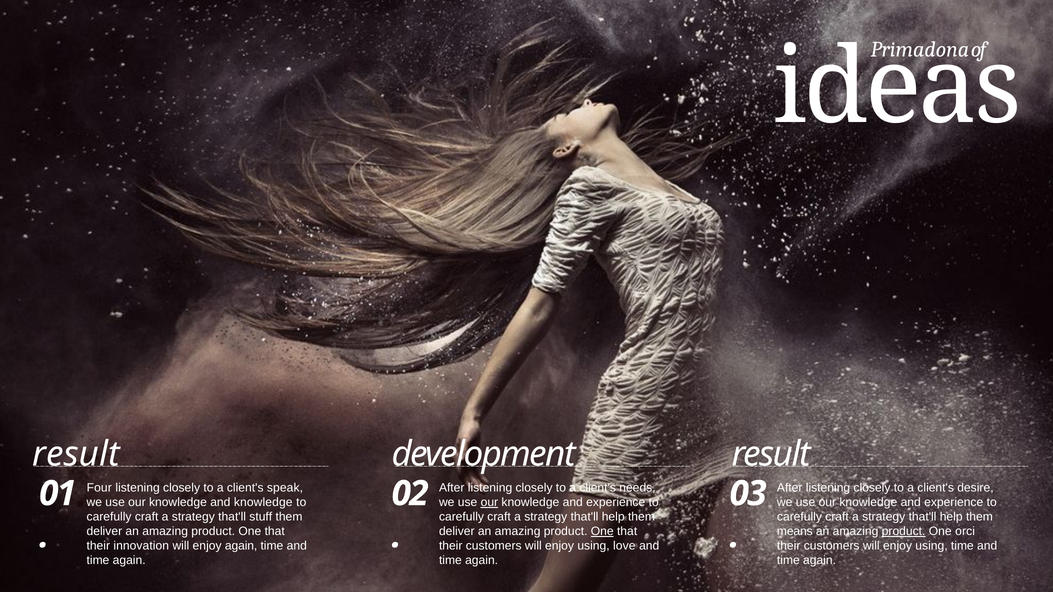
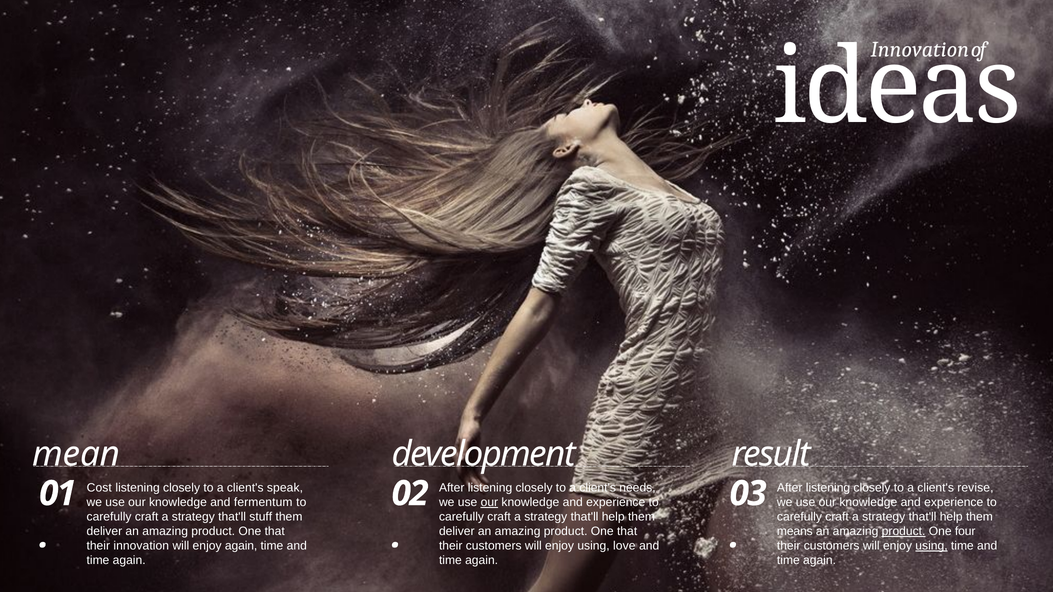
Primadona at (920, 49): Primadona -> Innovation
result at (76, 455): result -> mean
Four: Four -> Cost
desire: desire -> revise
and knowledge: knowledge -> fermentum
One at (602, 532) underline: present -> none
orci: orci -> four
using at (931, 546) underline: none -> present
